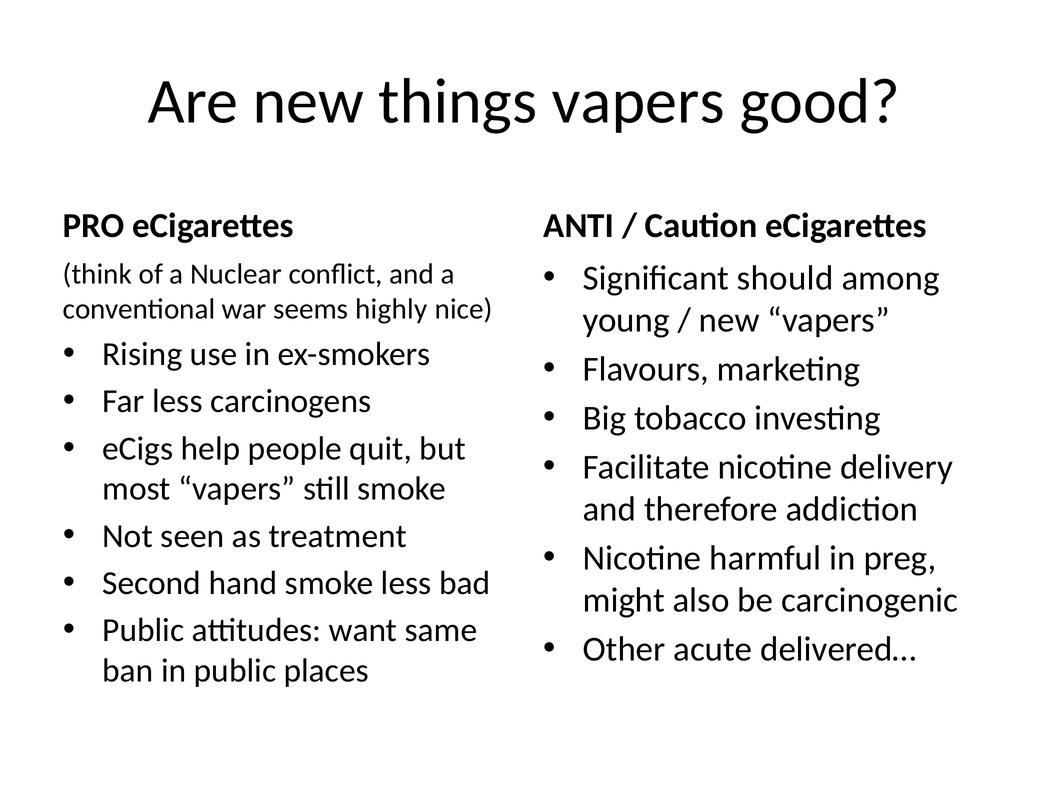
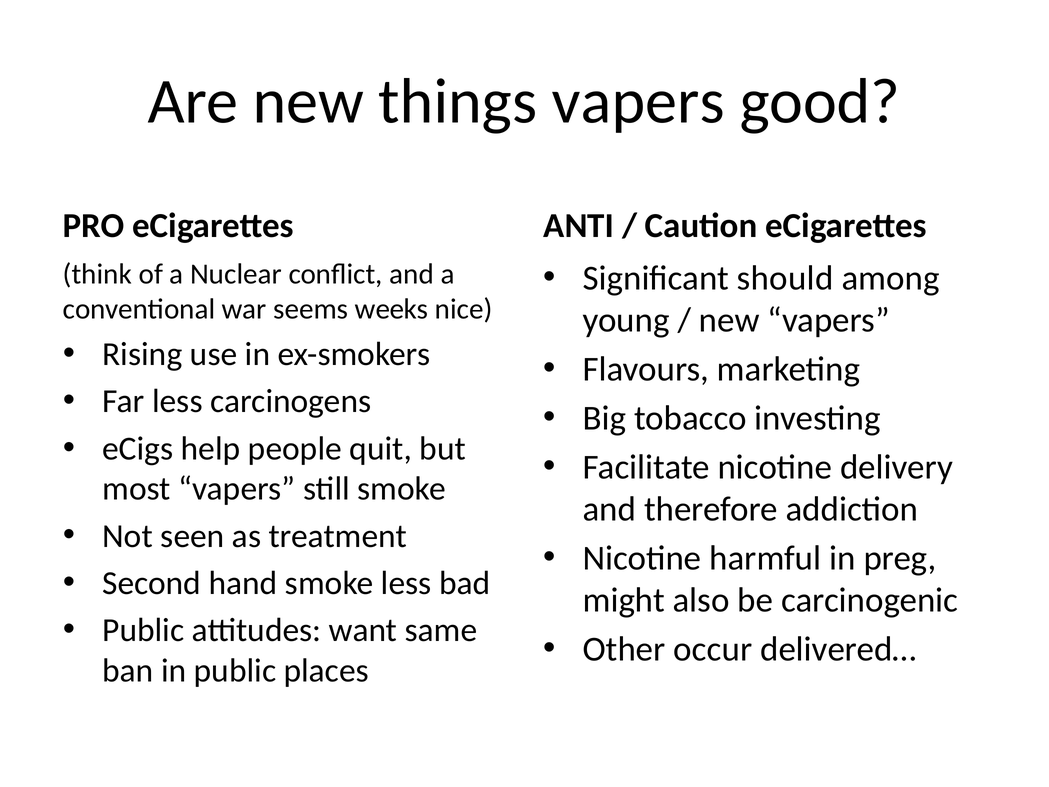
highly: highly -> weeks
acute: acute -> occur
